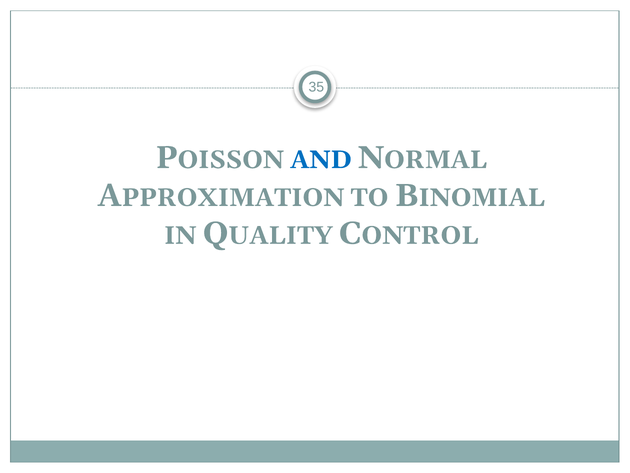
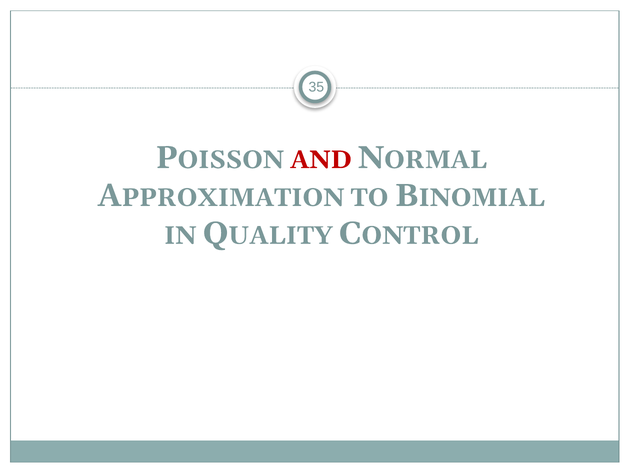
AND colour: blue -> red
